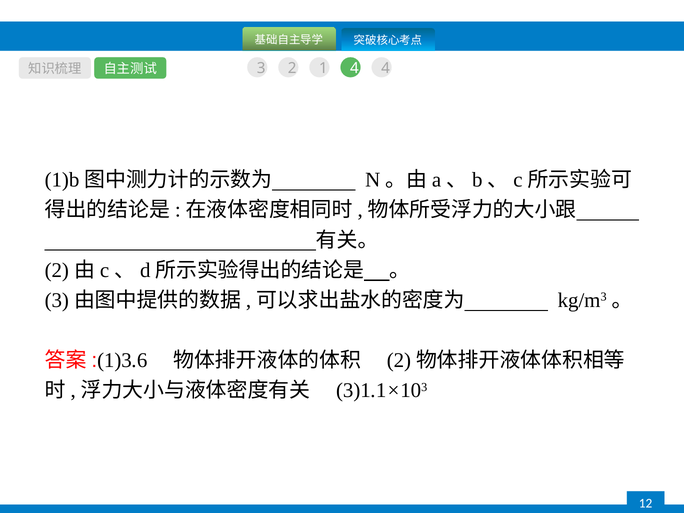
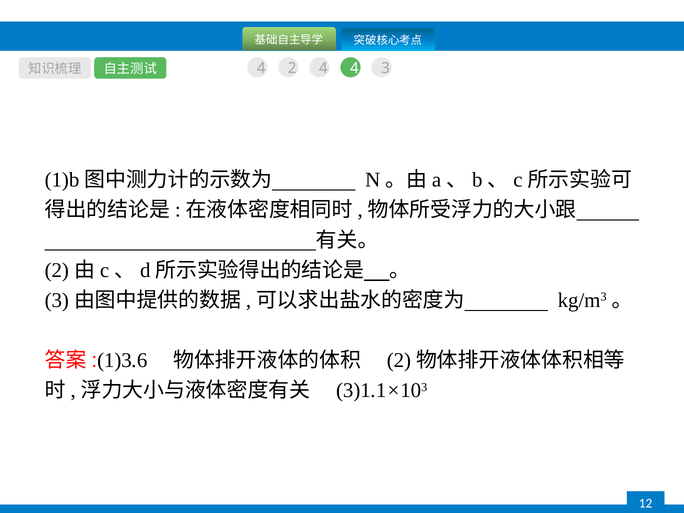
3 at (261, 68): 3 -> 4
2 1: 1 -> 4
4 4: 4 -> 3
